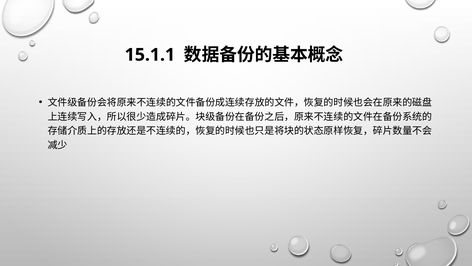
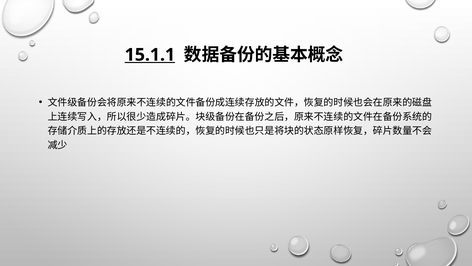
15.1.1 underline: none -> present
